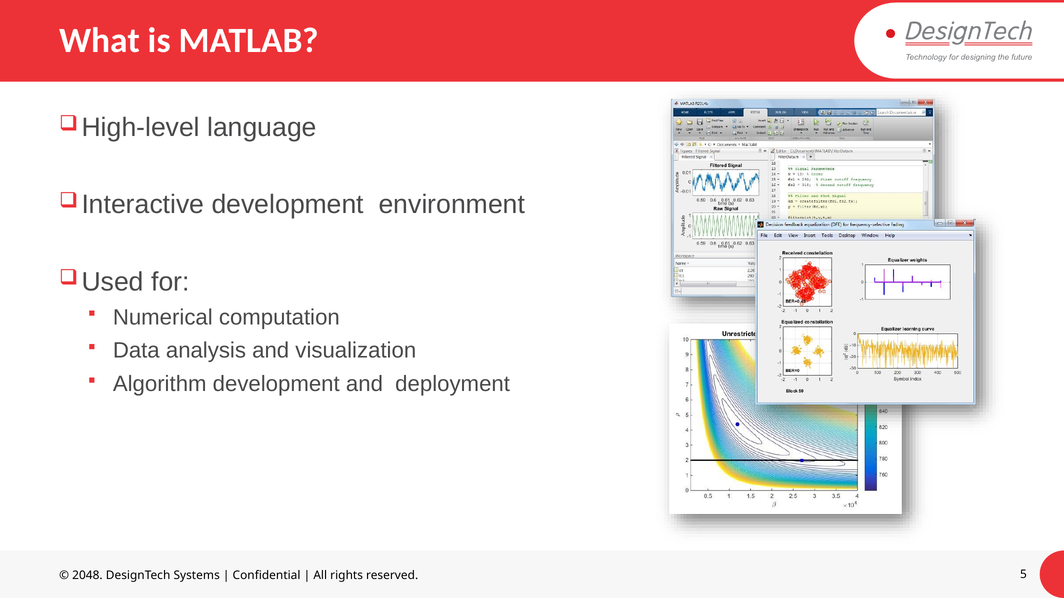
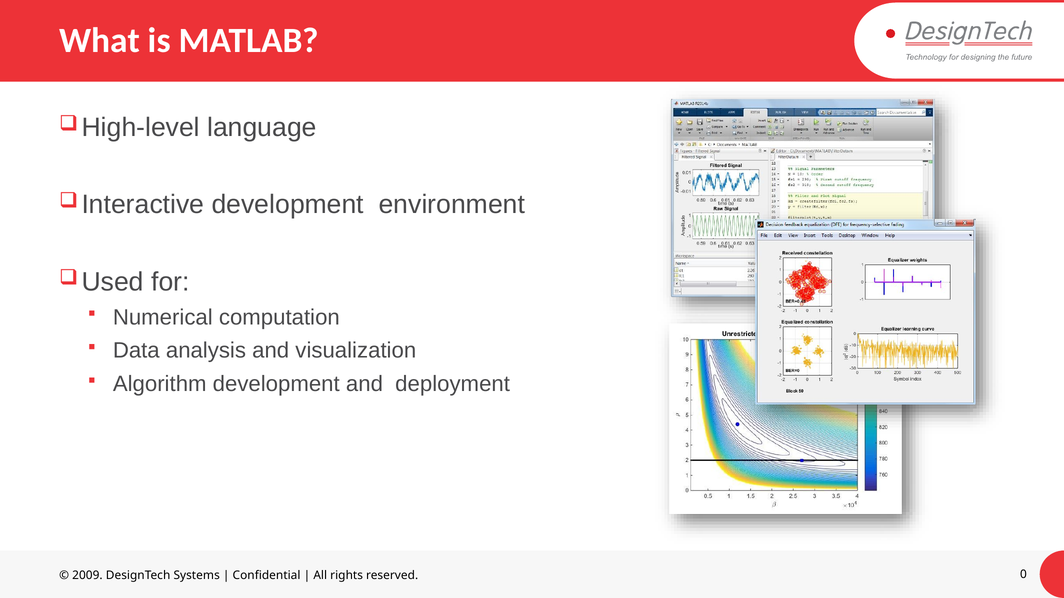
2048: 2048 -> 2009
5: 5 -> 0
